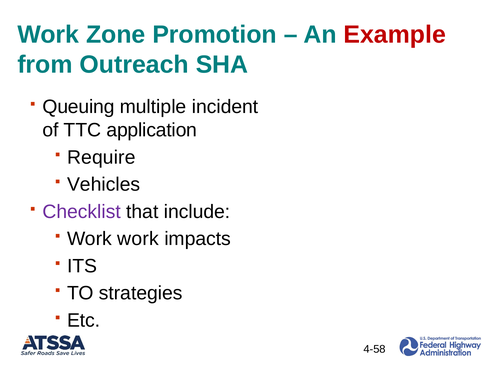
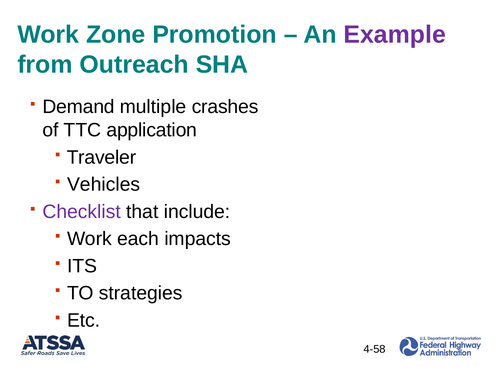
Example colour: red -> purple
Queuing: Queuing -> Demand
incident: incident -> crashes
Require: Require -> Traveler
Work work: work -> each
